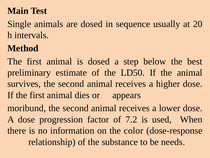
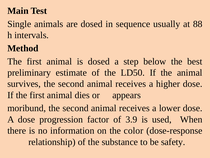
20: 20 -> 88
7.2: 7.2 -> 3.9
needs: needs -> safety
